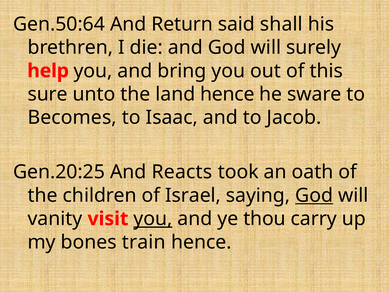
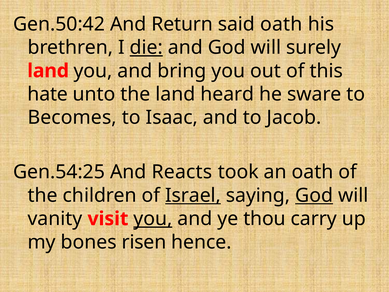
Gen.50:64: Gen.50:64 -> Gen.50:42
said shall: shall -> oath
die underline: none -> present
help at (48, 71): help -> land
sure: sure -> hate
land hence: hence -> heard
Gen.20:25: Gen.20:25 -> Gen.54:25
Israel underline: none -> present
train: train -> risen
